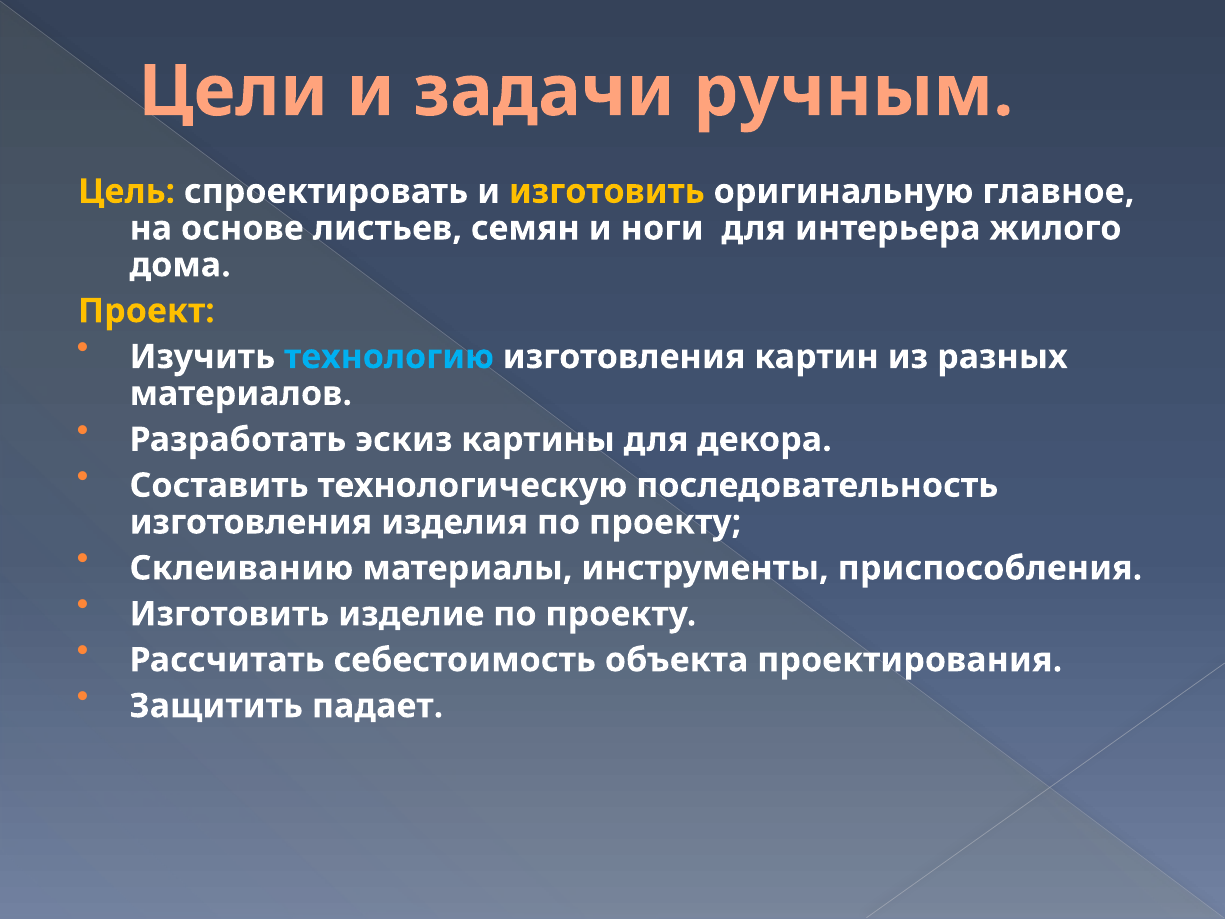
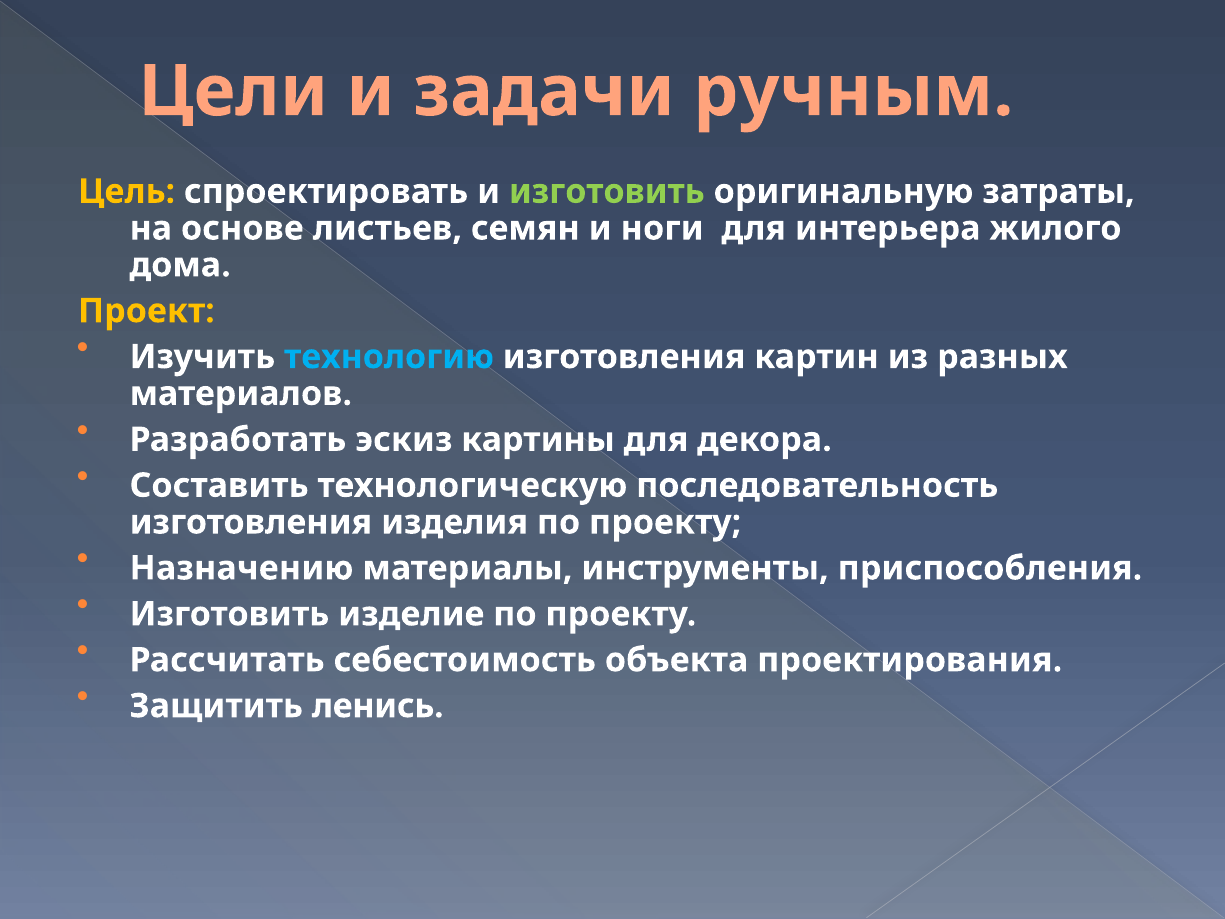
изготовить at (607, 192) colour: yellow -> light green
главное: главное -> затраты
Склеиванию: Склеиванию -> Назначению
падает: падает -> ленись
